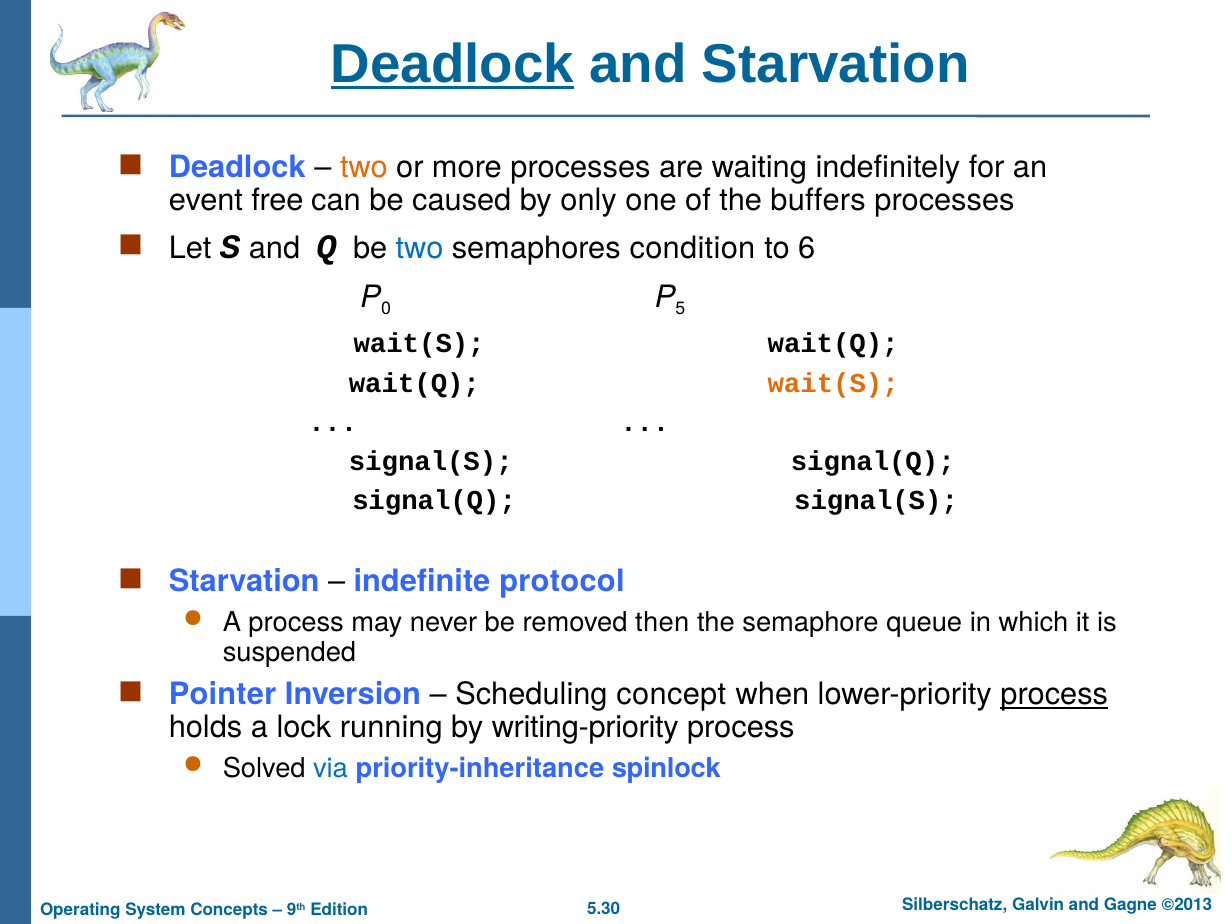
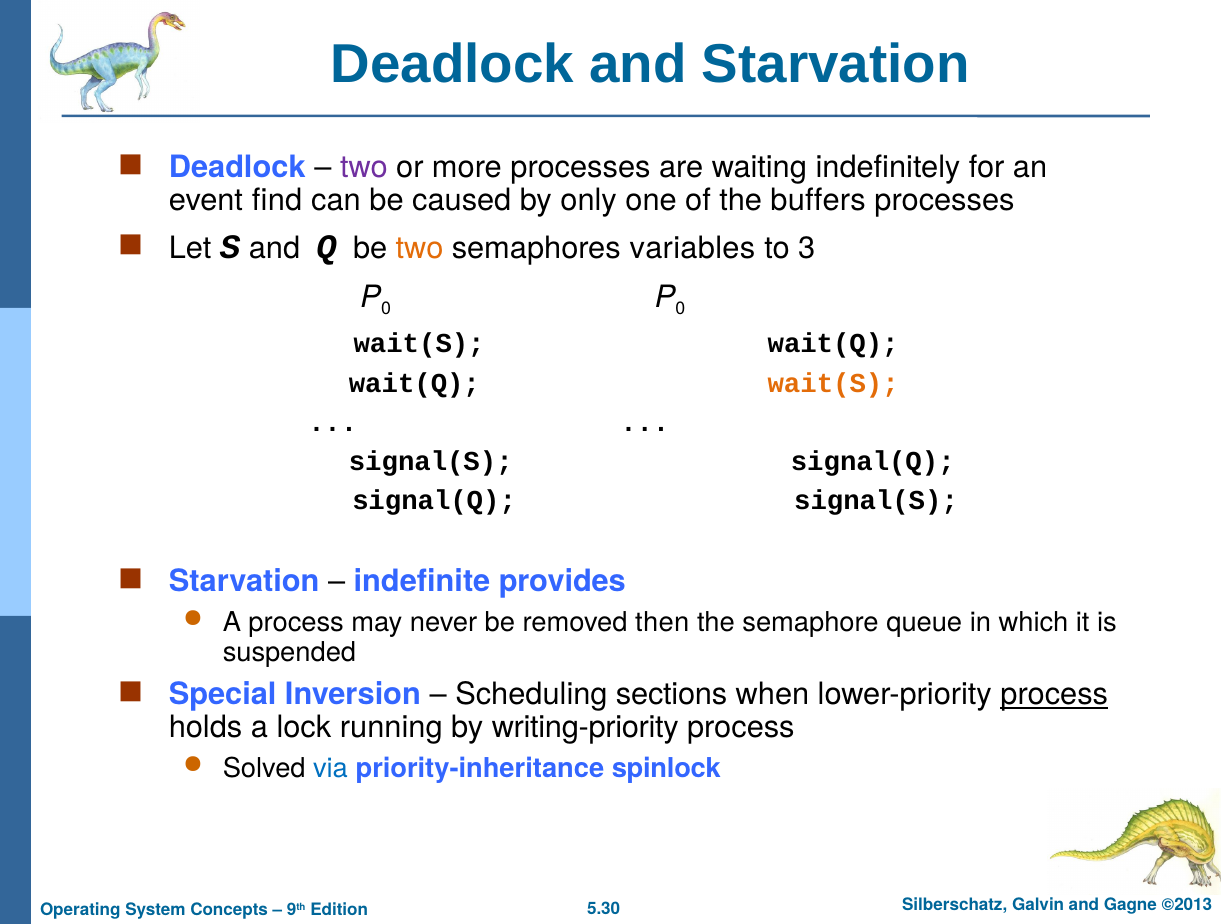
Deadlock at (452, 64) underline: present -> none
two at (364, 167) colour: orange -> purple
free: free -> find
two at (420, 249) colour: blue -> orange
condition: condition -> variables
6: 6 -> 3
5 at (680, 309): 5 -> 0
protocol: protocol -> provides
Pointer: Pointer -> Special
concept: concept -> sections
